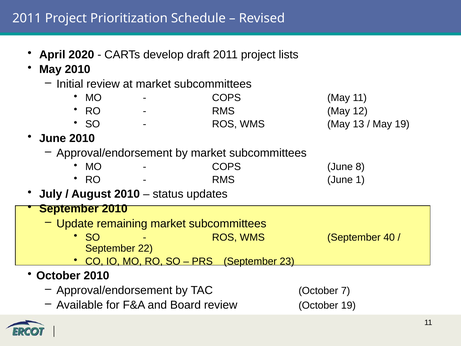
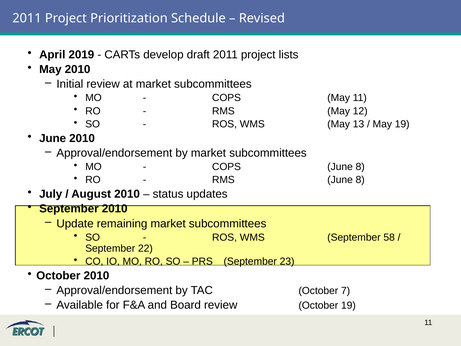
2020: 2020 -> 2019
RMS June 1: 1 -> 8
40: 40 -> 58
